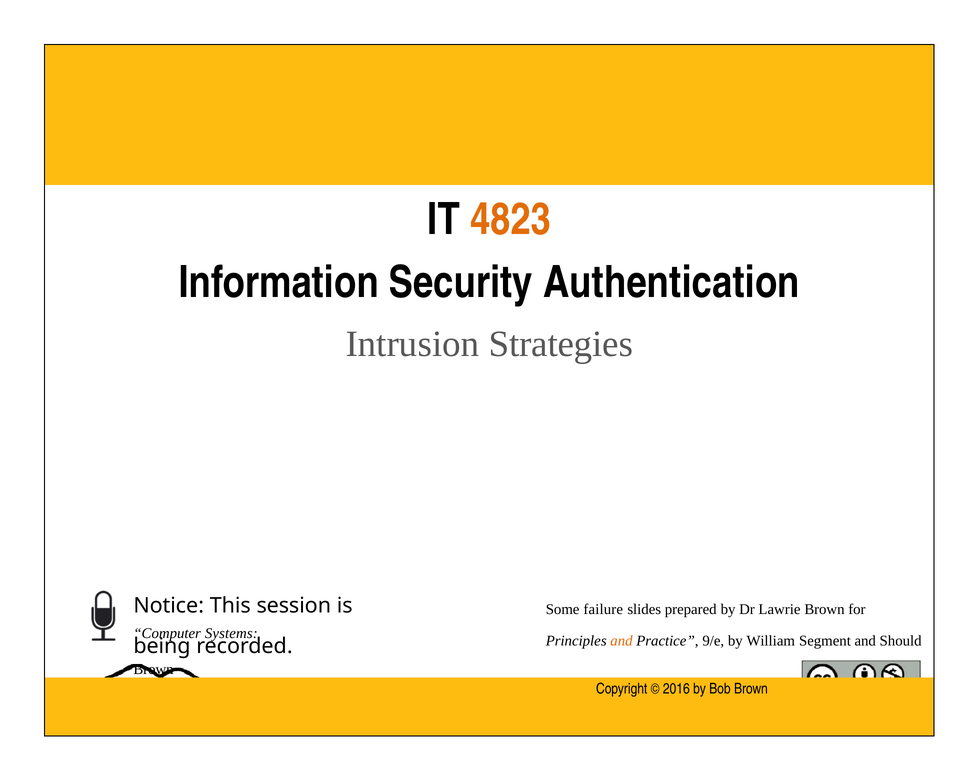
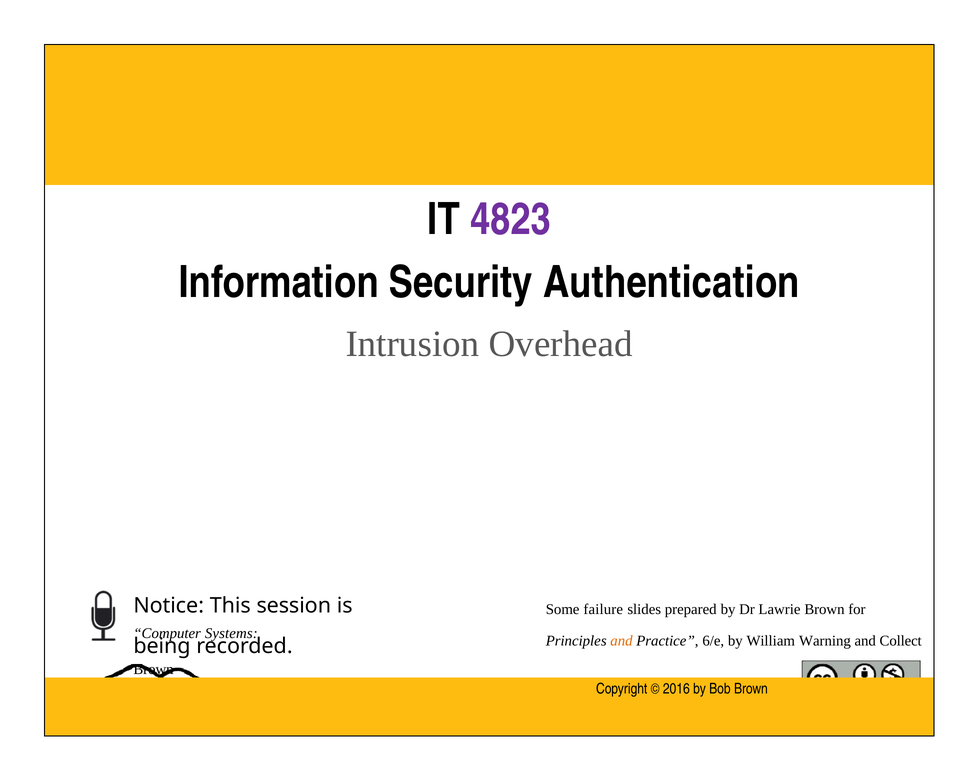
4823 colour: orange -> purple
Strategies: Strategies -> Overhead
9/e: 9/e -> 6/e
Segment: Segment -> Warning
Should: Should -> Collect
